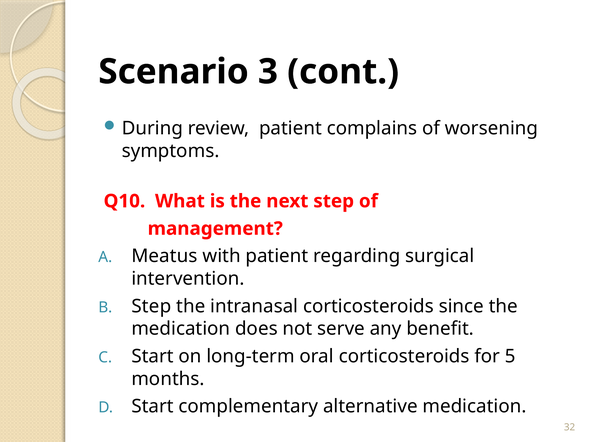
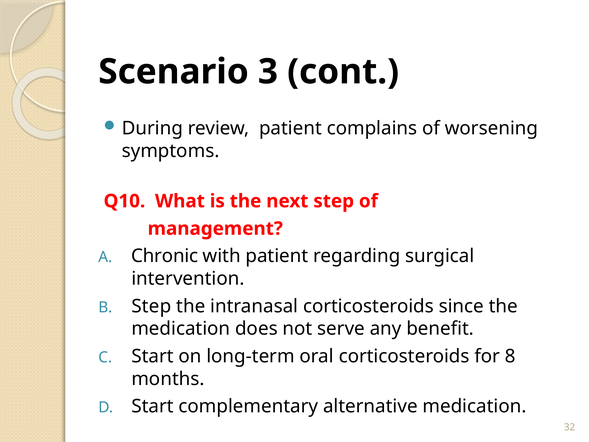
Meatus: Meatus -> Chronic
5: 5 -> 8
